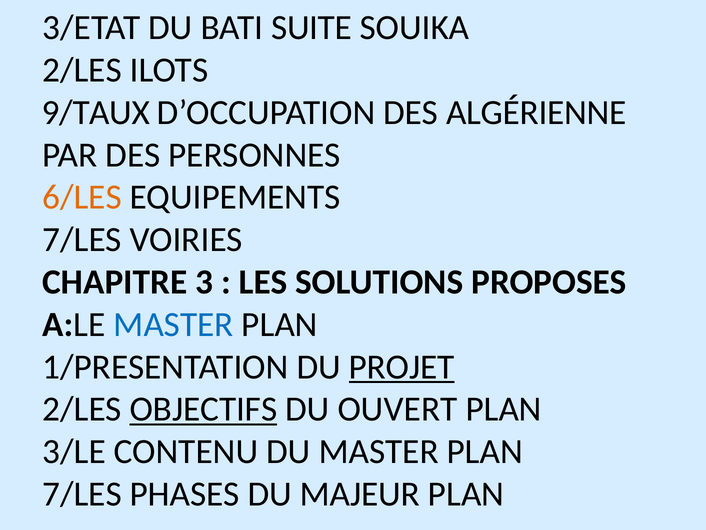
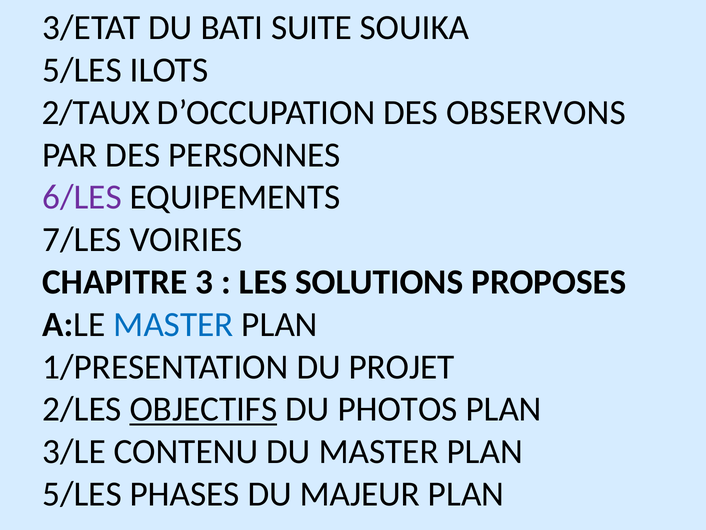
2/LES at (82, 70): 2/LES -> 5/LES
9/TAUX: 9/TAUX -> 2/TAUX
ALGÉRIENNE: ALGÉRIENNE -> OBSERVONS
6/LES colour: orange -> purple
PROJET underline: present -> none
OUVERT: OUVERT -> PHOTOS
7/LES at (82, 494): 7/LES -> 5/LES
